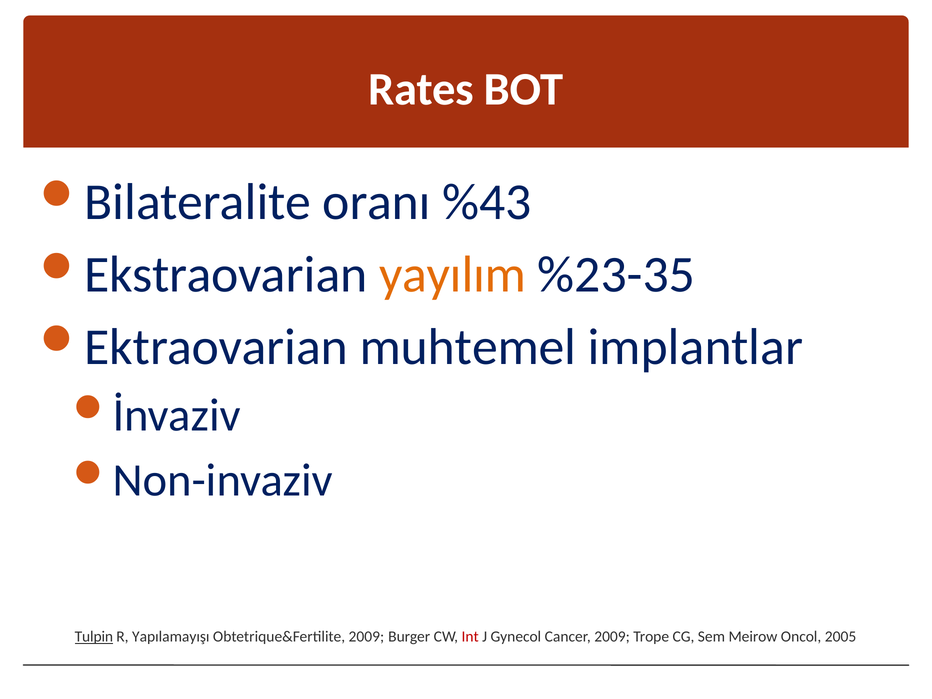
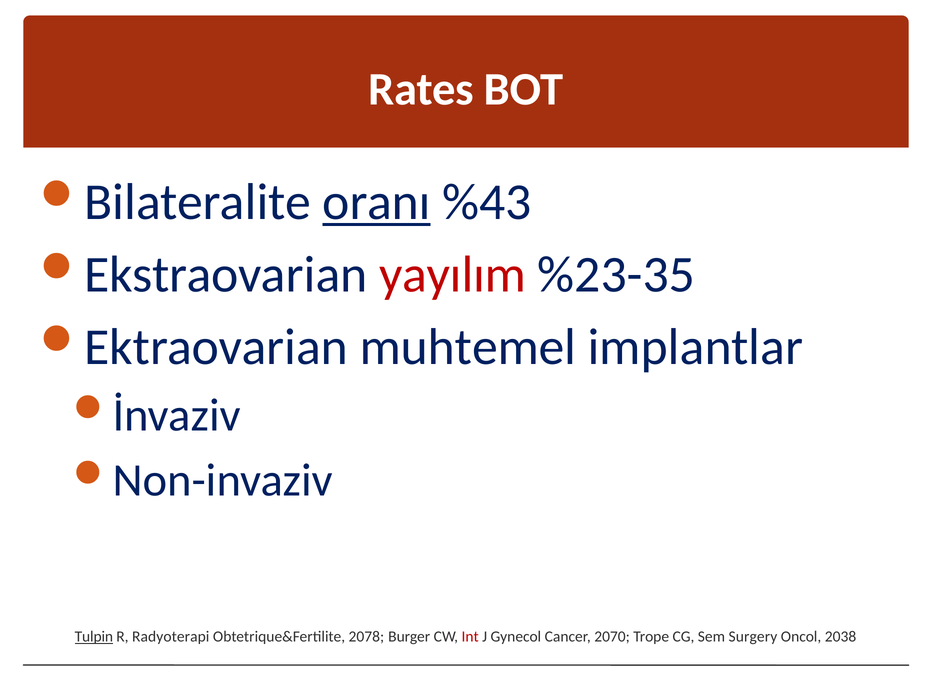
oranı underline: none -> present
yayılım colour: orange -> red
Yapılamayışı: Yapılamayışı -> Radyoterapi
Obtetrique&Fertilite 2009: 2009 -> 2078
Cancer 2009: 2009 -> 2070
Meirow: Meirow -> Surgery
2005: 2005 -> 2038
